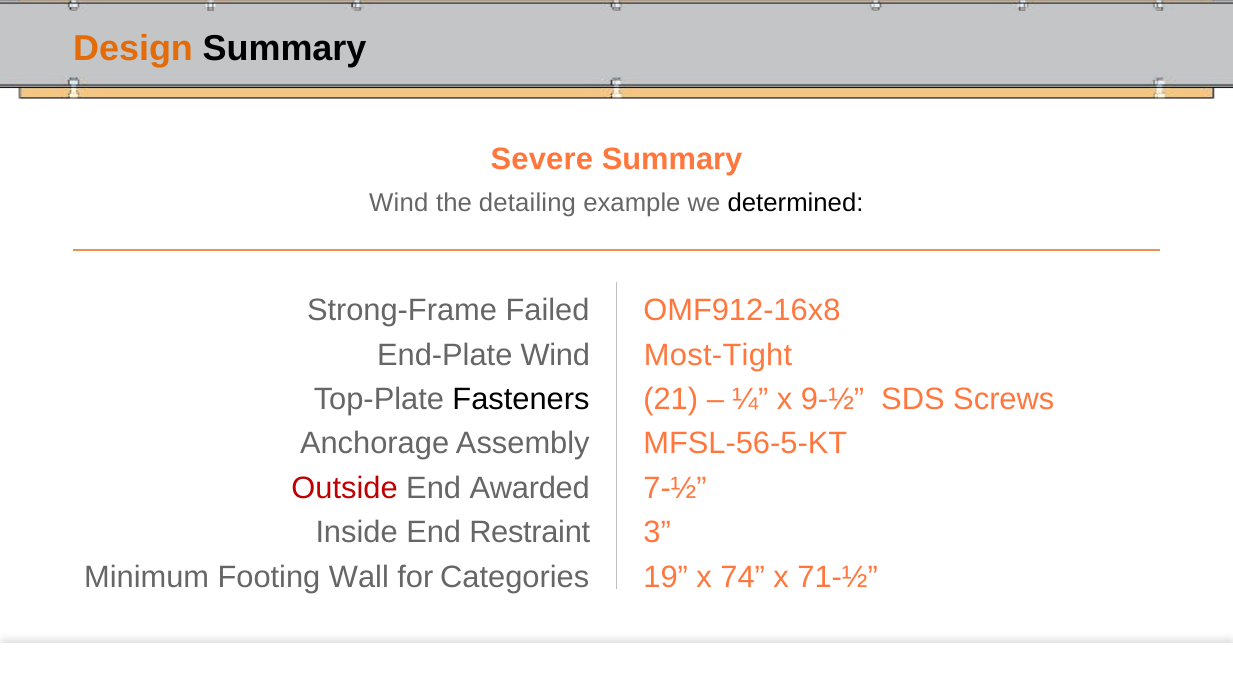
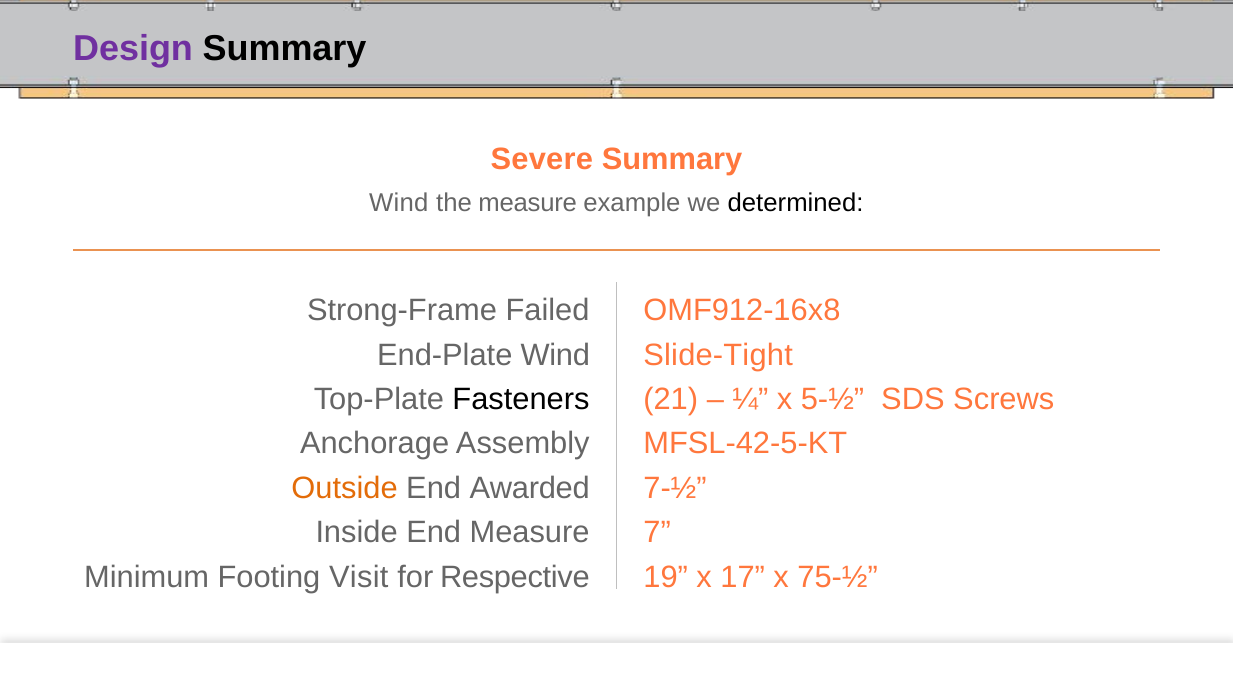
Design colour: orange -> purple
the detailing: detailing -> measure
Most-Tight: Most-Tight -> Slide-Tight
9-½: 9-½ -> 5-½
MFSL-56-5-KT: MFSL-56-5-KT -> MFSL-42-5-KT
Outside colour: red -> orange
End Restraint: Restraint -> Measure
3: 3 -> 7
Wall: Wall -> Visit
Categories: Categories -> Respective
74: 74 -> 17
71-½: 71-½ -> 75-½
